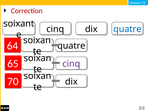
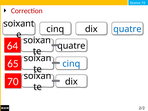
cinq at (71, 64) colour: purple -> blue
